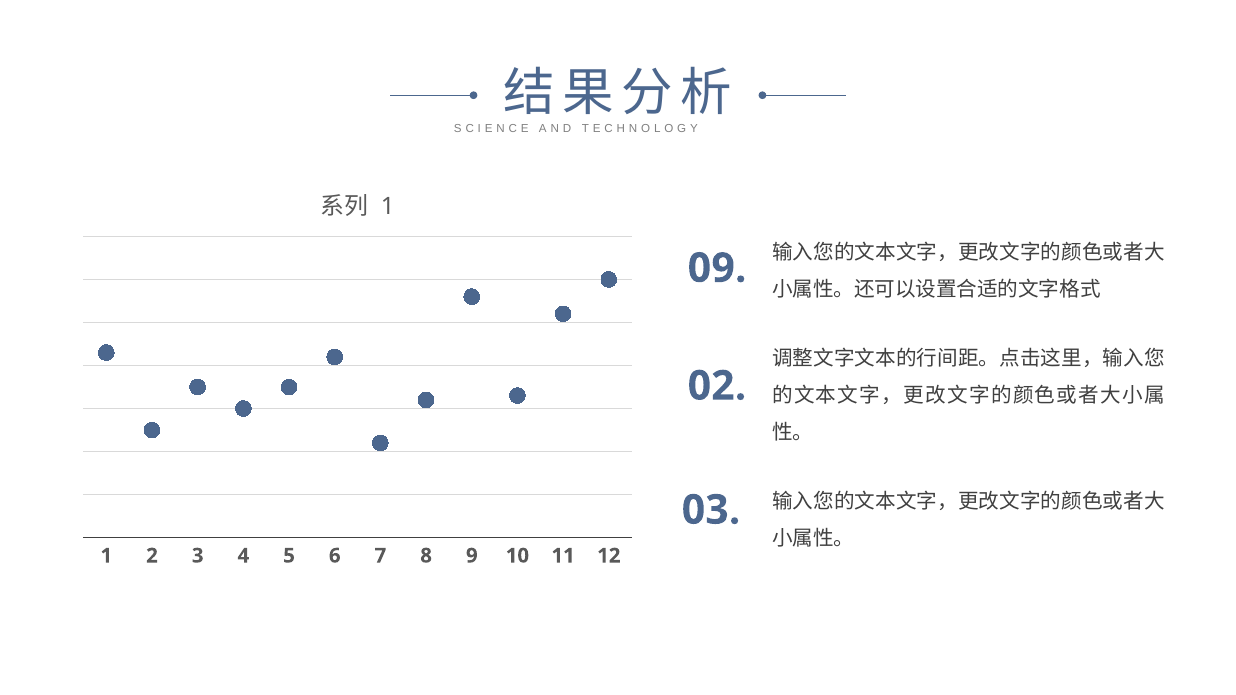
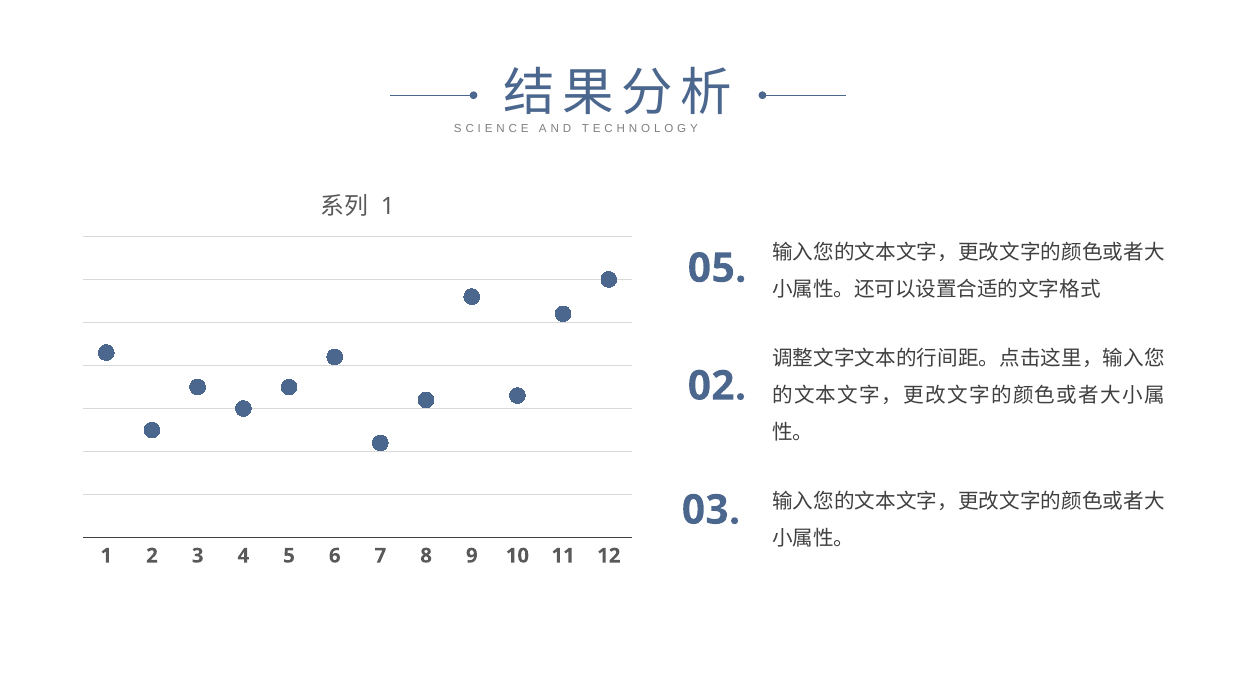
0 9: 9 -> 5
